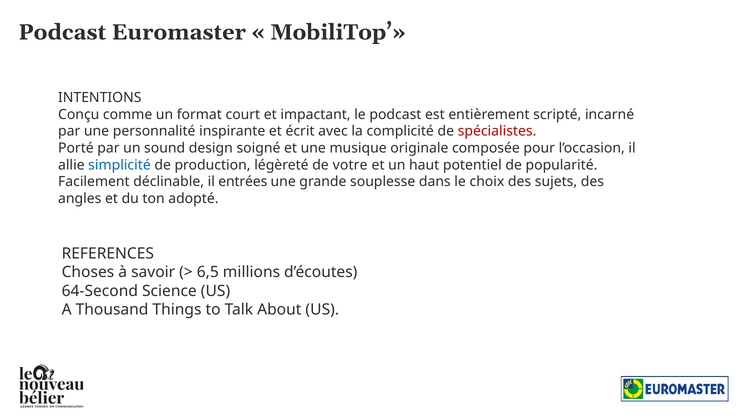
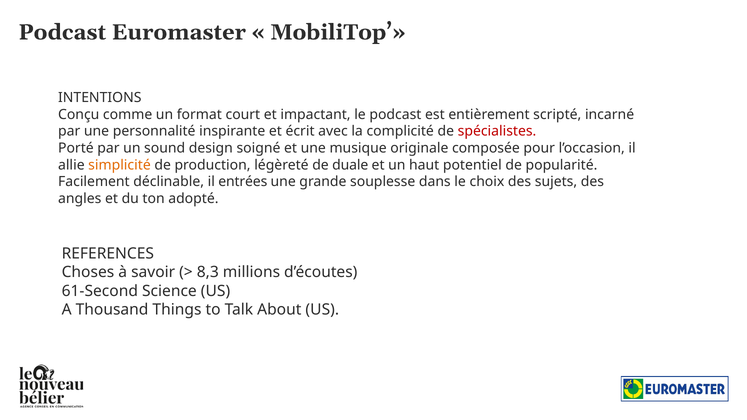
simplicité colour: blue -> orange
votre: votre -> duale
6,5: 6,5 -> 8,3
64-Second: 64-Second -> 61-Second
